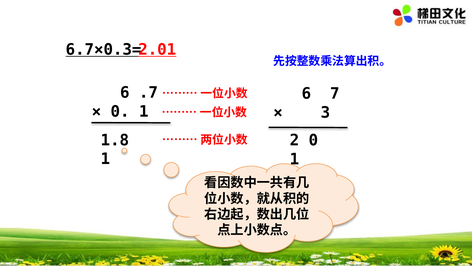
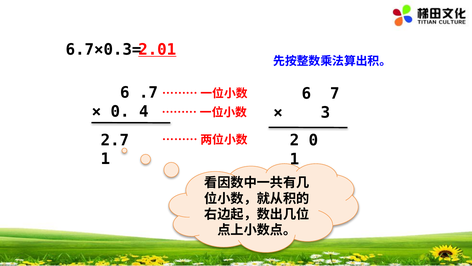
6.7×0.3= underline: present -> none
1 at (144, 111): 1 -> 4
1.8: 1.8 -> 2.7
